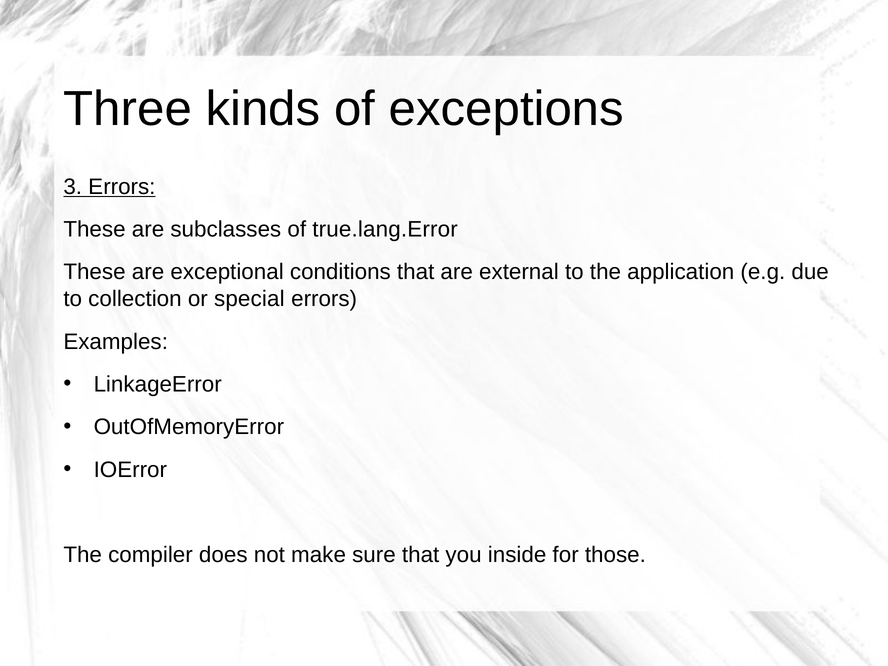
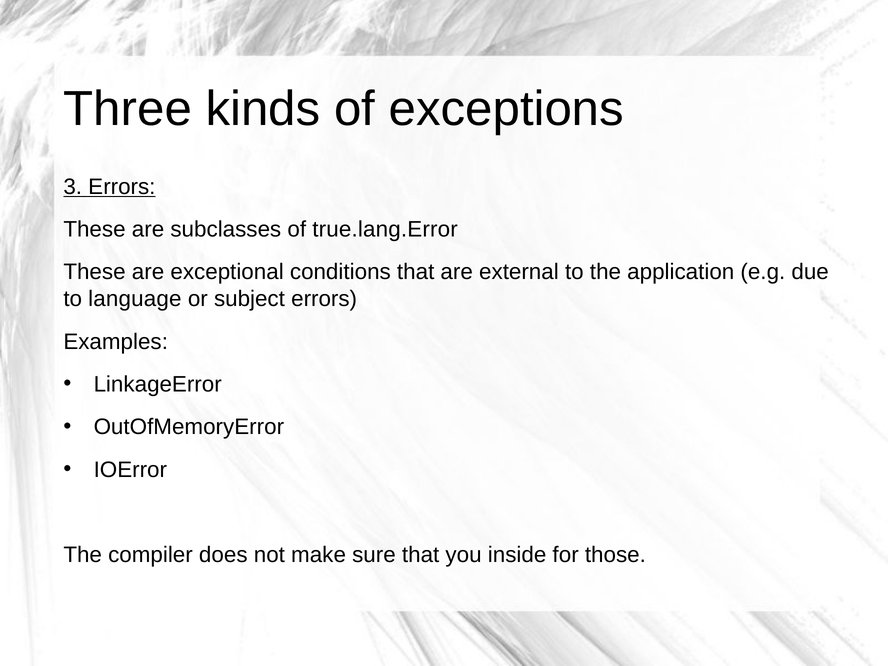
collection: collection -> language
special: special -> subject
